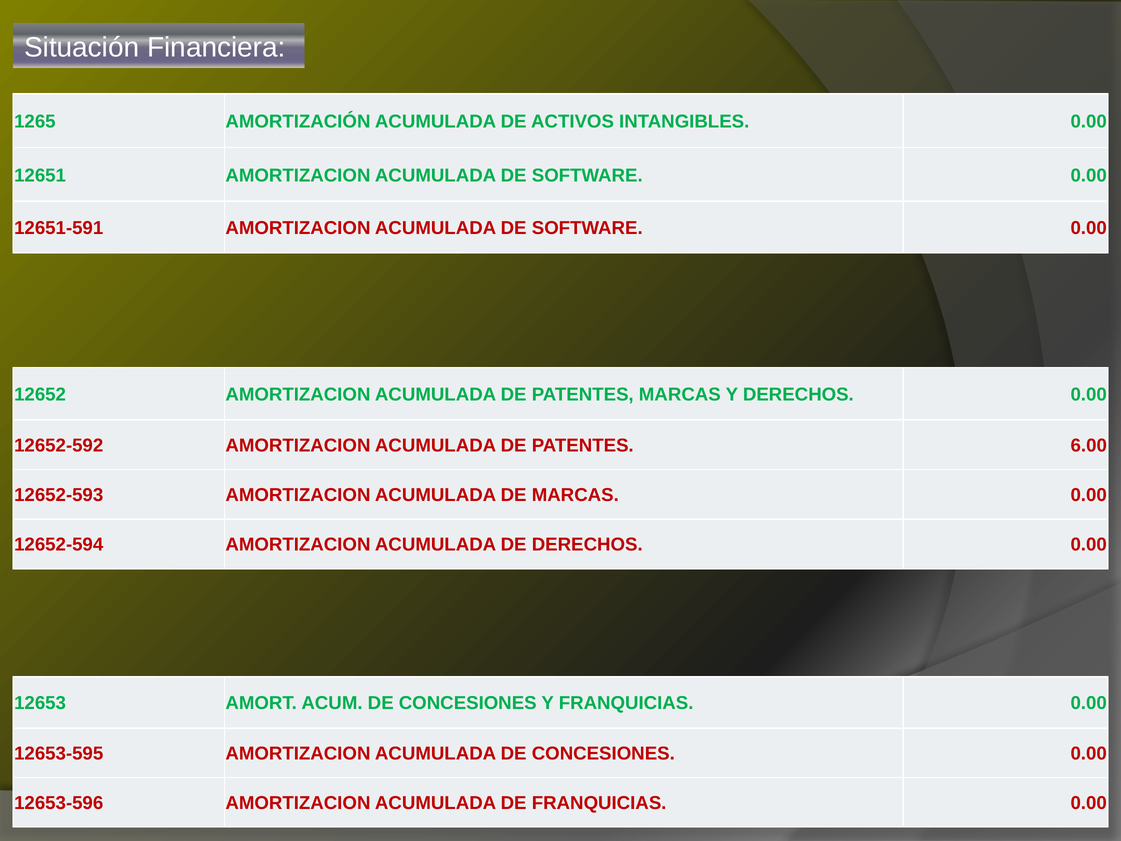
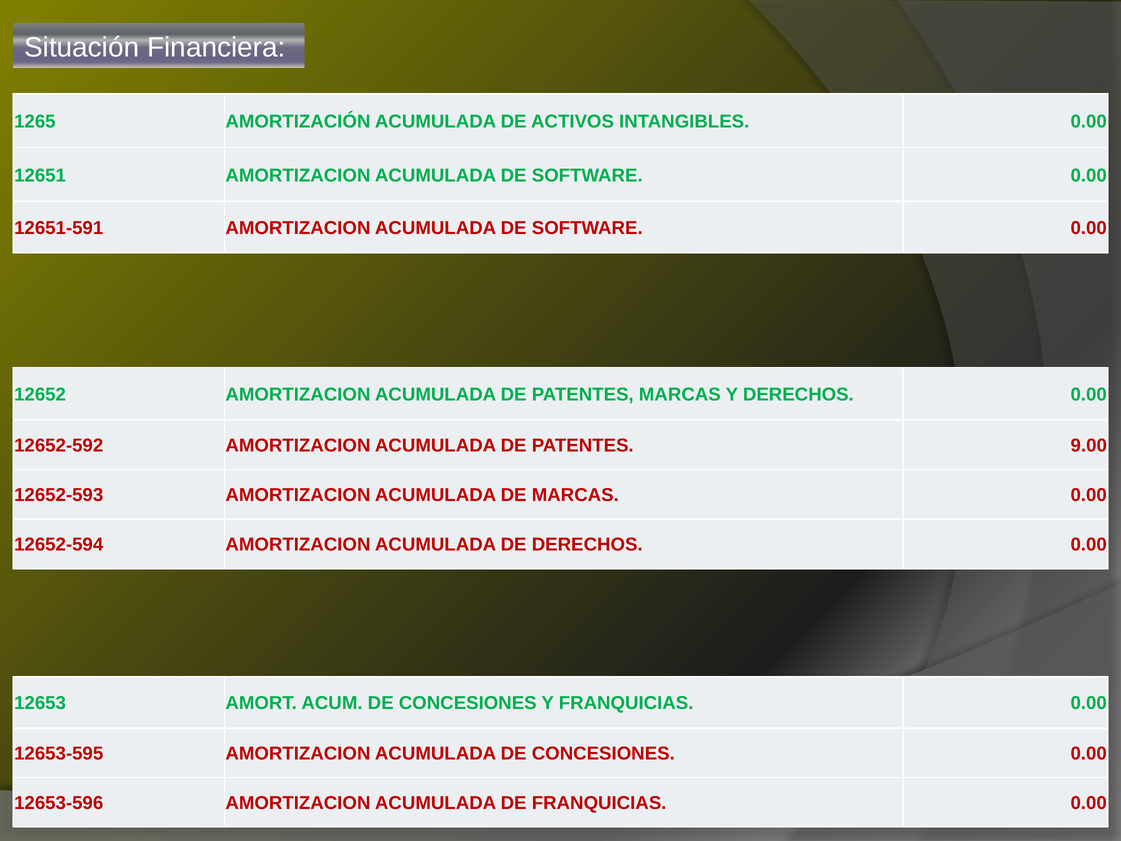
6.00: 6.00 -> 9.00
